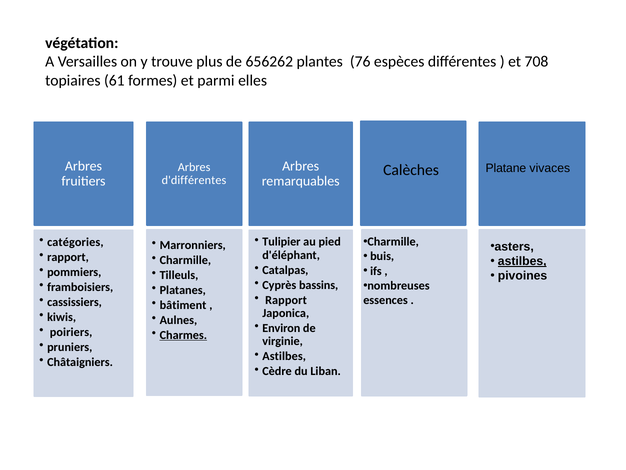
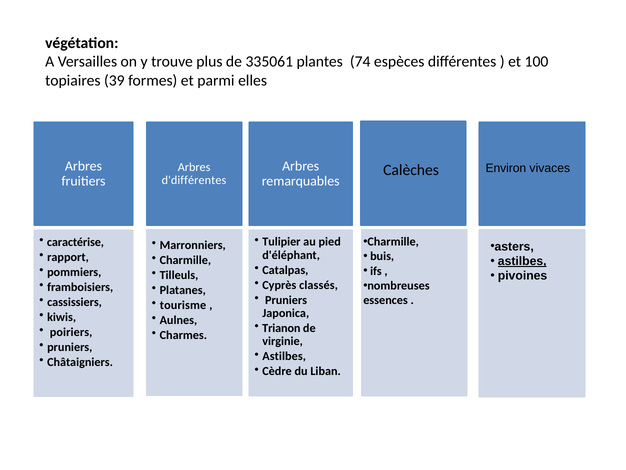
656262: 656262 -> 335061
76: 76 -> 74
708: 708 -> 100
61: 61 -> 39
Platane: Platane -> Environ
catégories: catégories -> caractérise
bassins: bassins -> classés
Rapport at (286, 300): Rapport -> Pruniers
bâtiment: bâtiment -> tourisme
Environ: Environ -> Trianon
Charmes underline: present -> none
